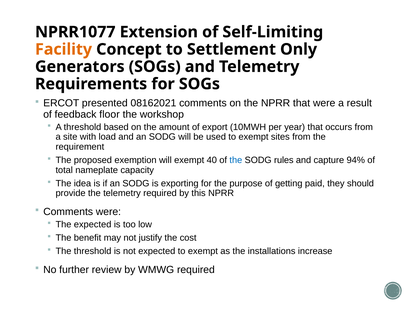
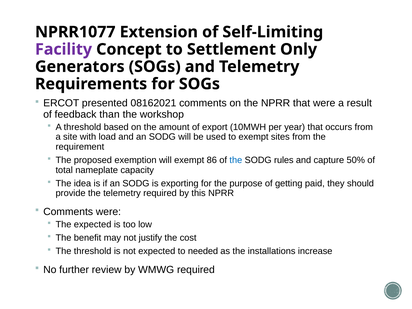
Facility colour: orange -> purple
floor: floor -> than
40: 40 -> 86
94%: 94% -> 50%
expected to exempt: exempt -> needed
